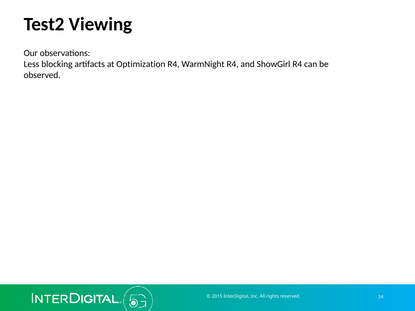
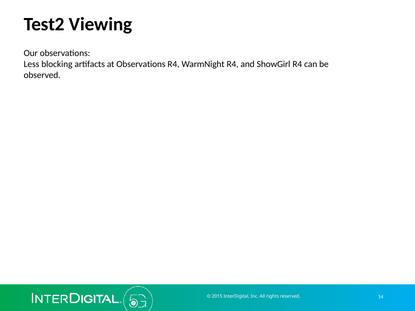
at Optimization: Optimization -> Observations
